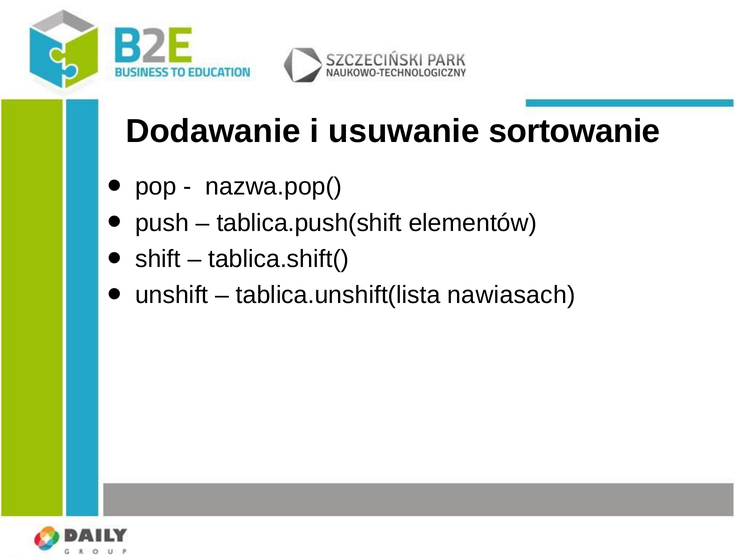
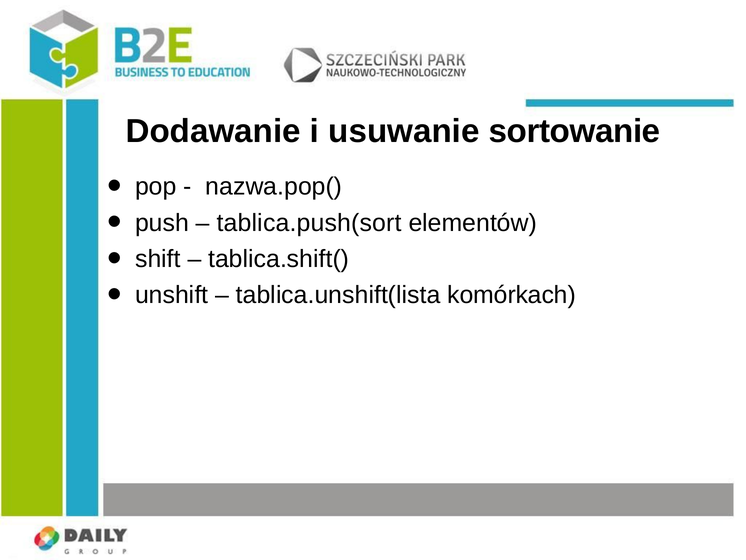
tablica.push(shift: tablica.push(shift -> tablica.push(sort
nawiasach: nawiasach -> komórkach
